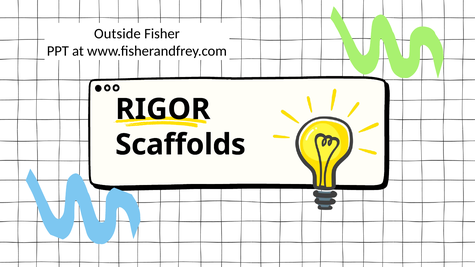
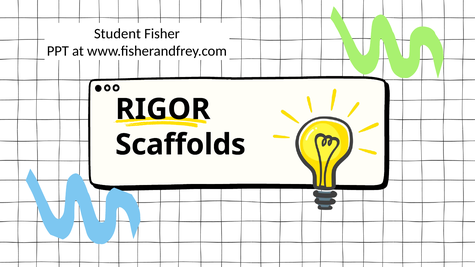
Outside: Outside -> Student
